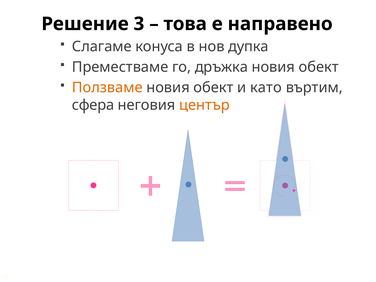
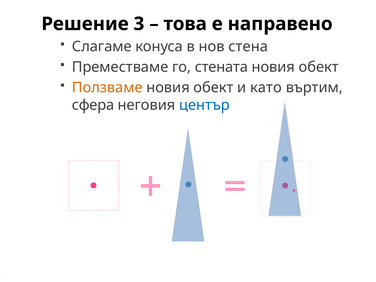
дупка: дупка -> стена
дръжка: дръжка -> стената
център colour: orange -> blue
